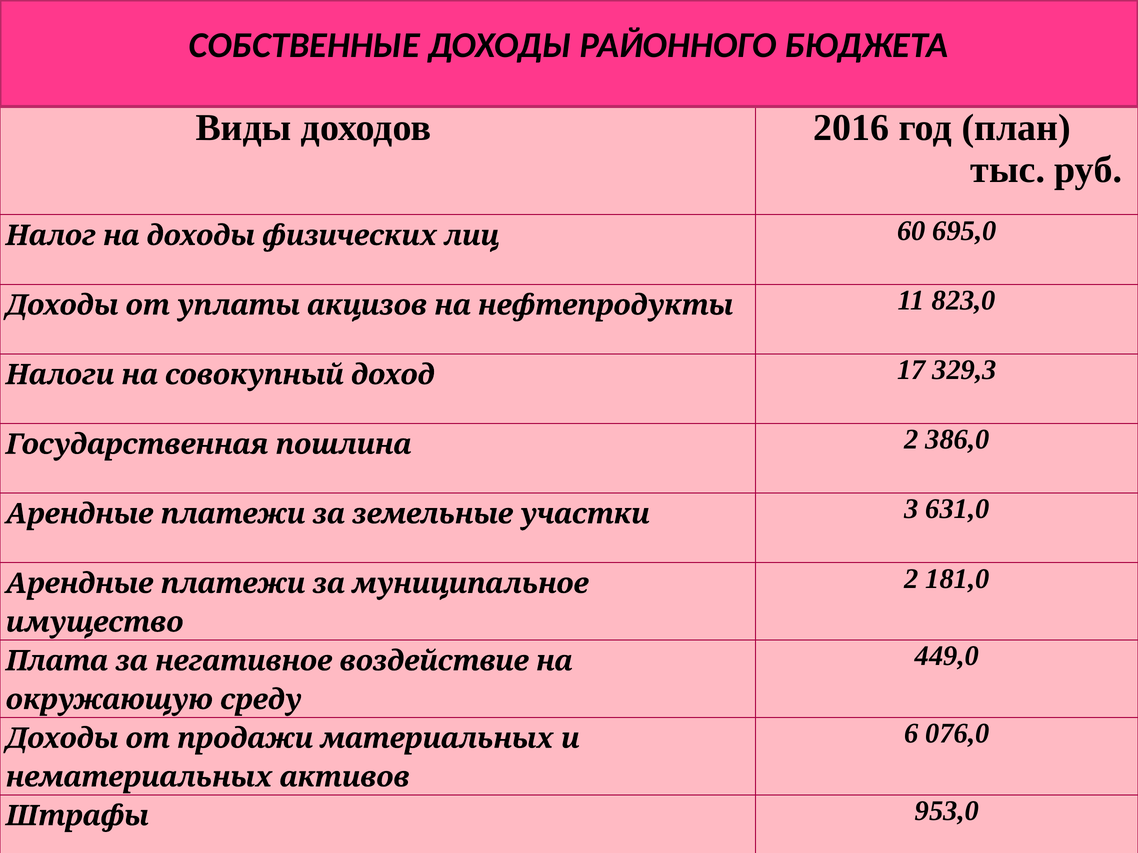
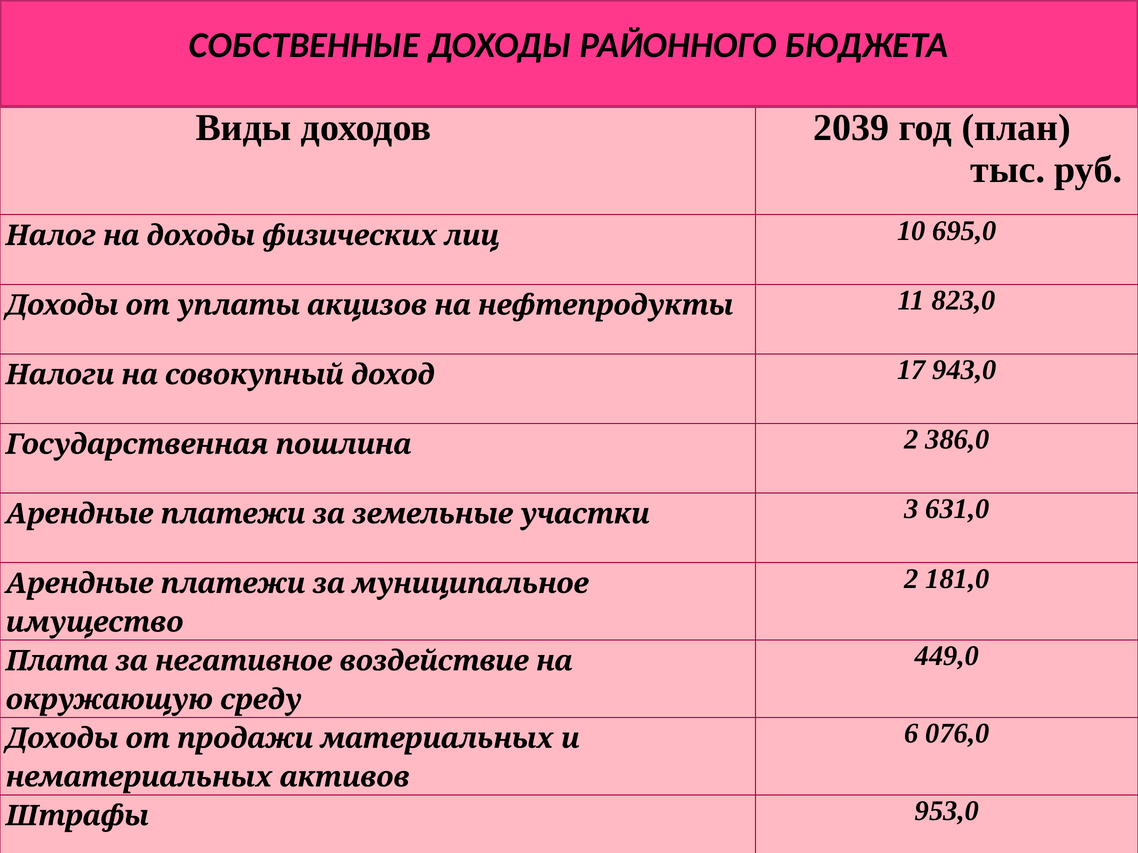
2016: 2016 -> 2039
60: 60 -> 10
329,3: 329,3 -> 943,0
